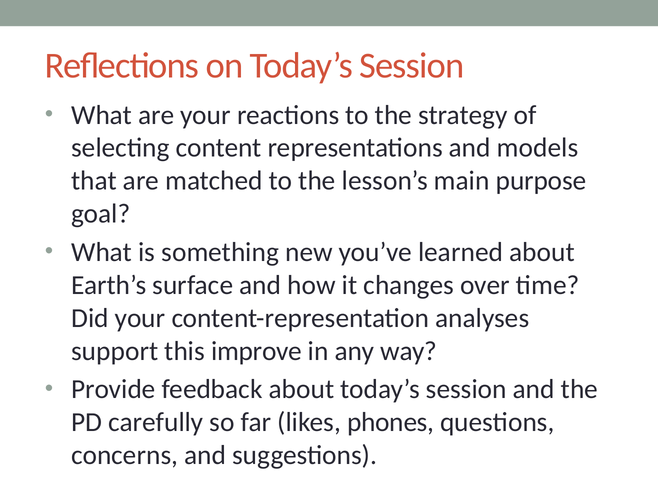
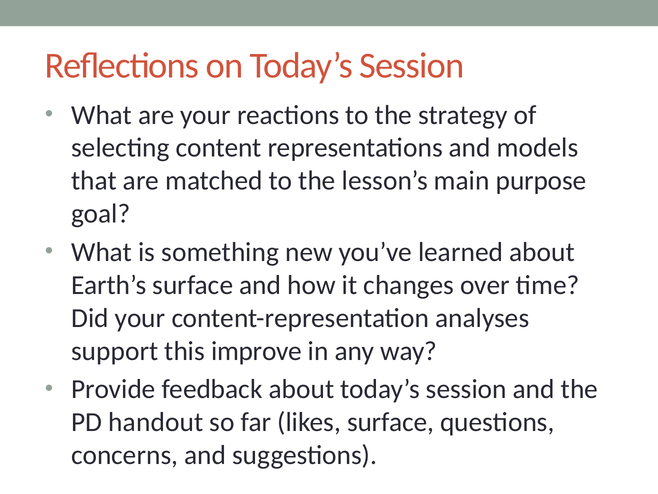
carefully: carefully -> handout
likes phones: phones -> surface
